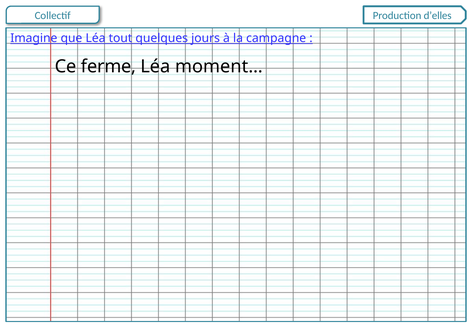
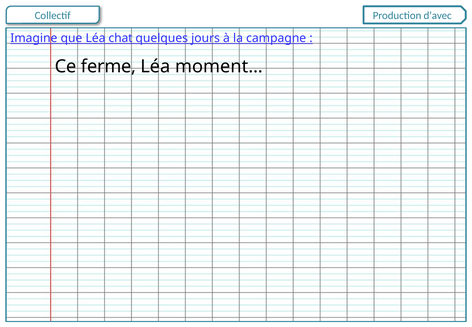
d’elles: d’elles -> d’avec
tout: tout -> chat
